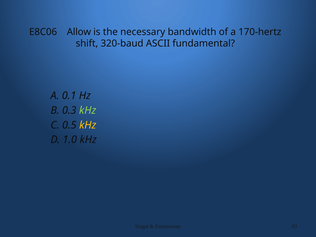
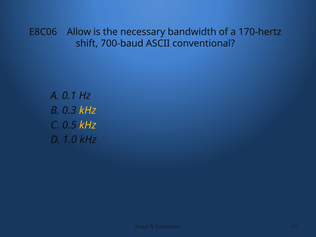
320-baud: 320-baud -> 700-baud
fundamental: fundamental -> conventional
kHz at (88, 110) colour: light green -> yellow
